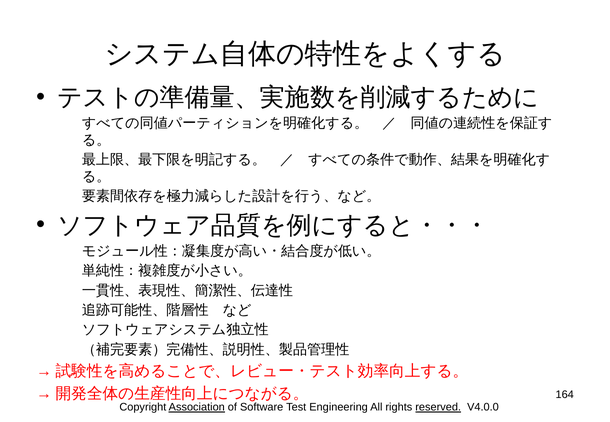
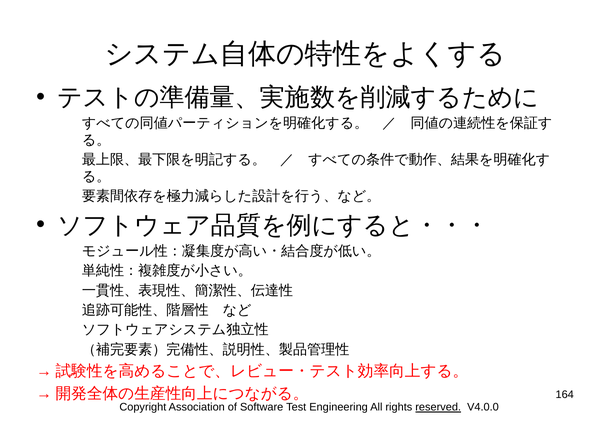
Association underline: present -> none
